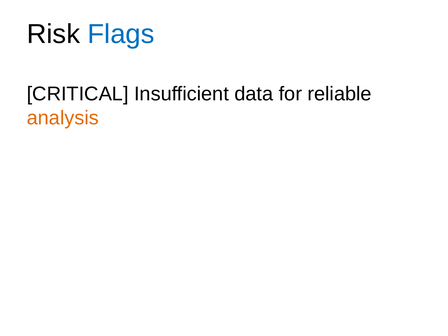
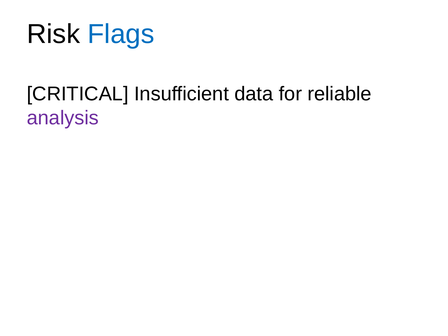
analysis colour: orange -> purple
